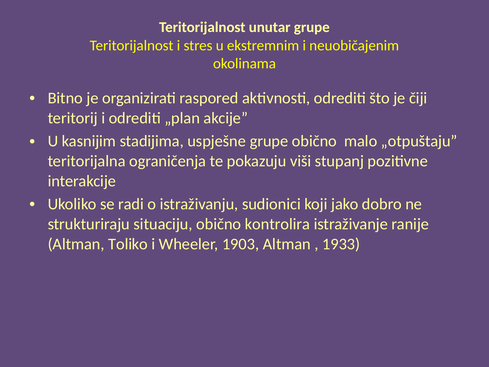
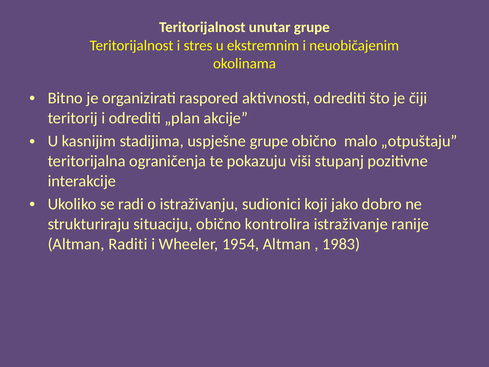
Toliko: Toliko -> Raditi
1903: 1903 -> 1954
1933: 1933 -> 1983
